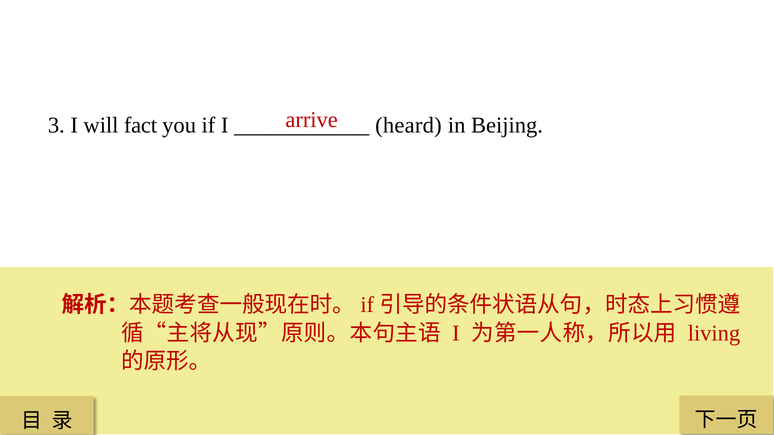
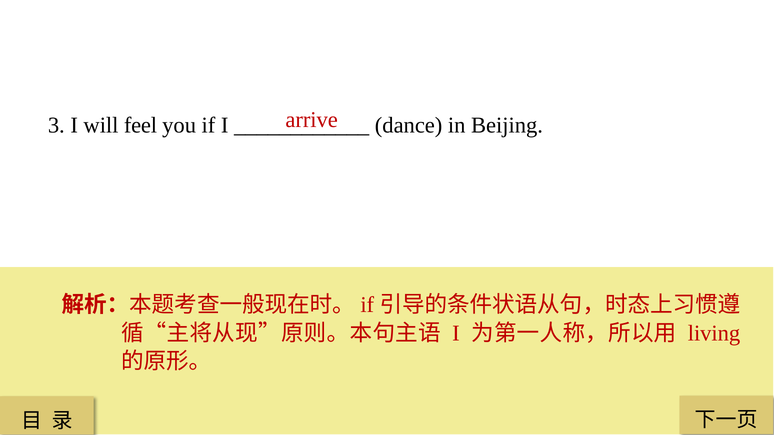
fact: fact -> feel
heard: heard -> dance
